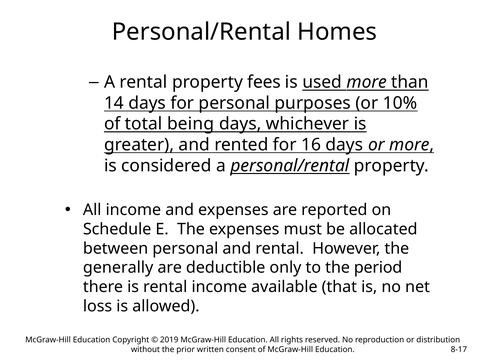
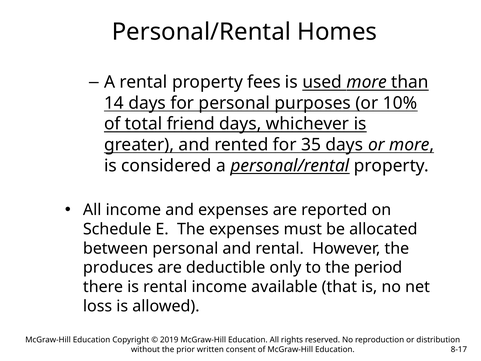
being: being -> friend
16: 16 -> 35
generally: generally -> produces
